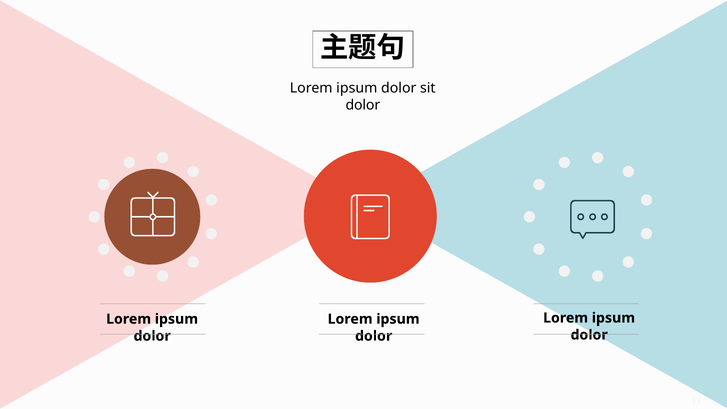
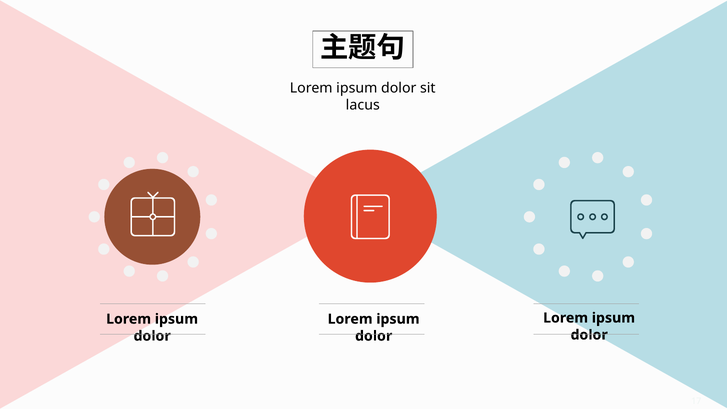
dolor at (363, 105): dolor -> lacus
